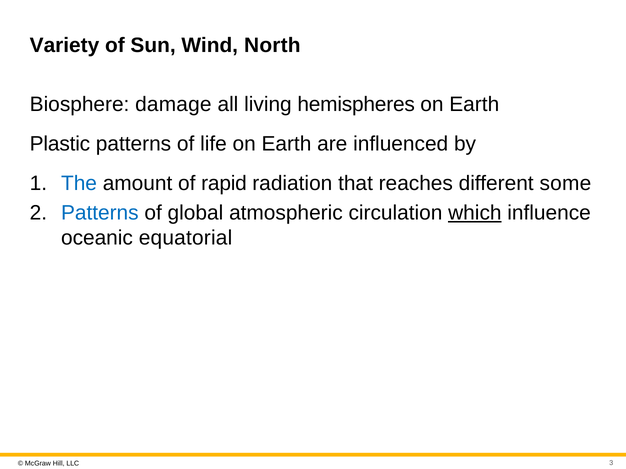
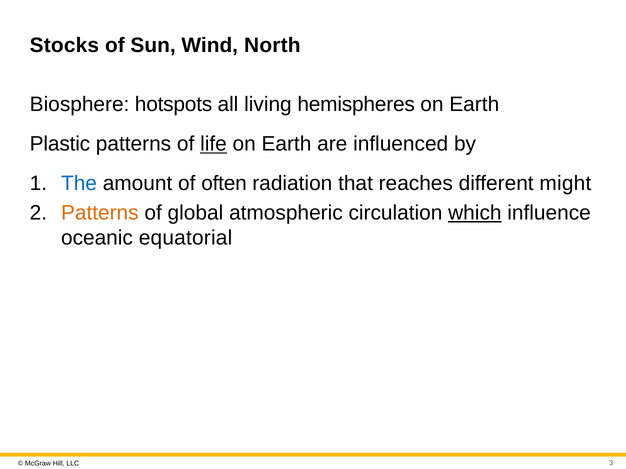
Variety: Variety -> Stocks
damage: damage -> hotspots
life underline: none -> present
rapid: rapid -> often
some: some -> might
Patterns at (100, 213) colour: blue -> orange
